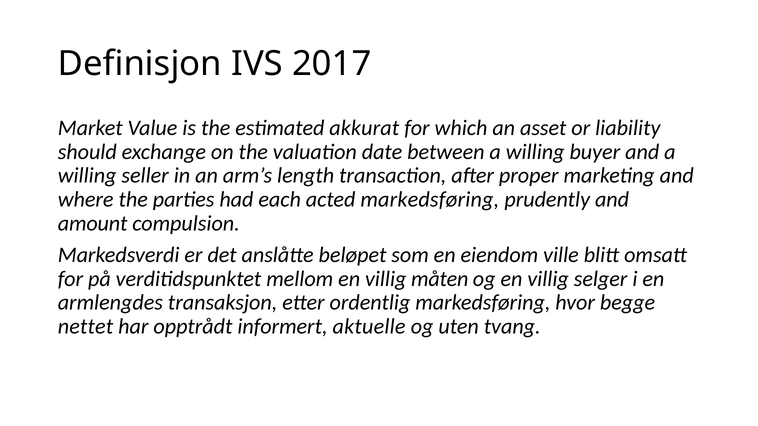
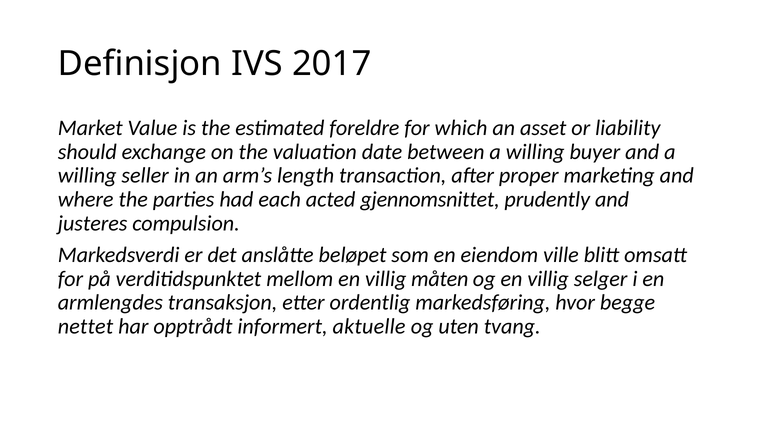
akkurat: akkurat -> foreldre
acted markedsføring: markedsføring -> gjennomsnittet
amount: amount -> justeres
